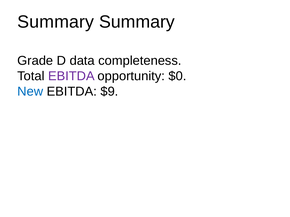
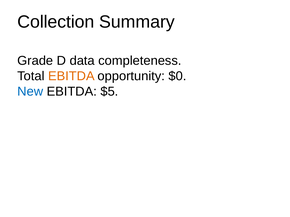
Summary at (56, 22): Summary -> Collection
EBITDA at (71, 76) colour: purple -> orange
$9: $9 -> $5
